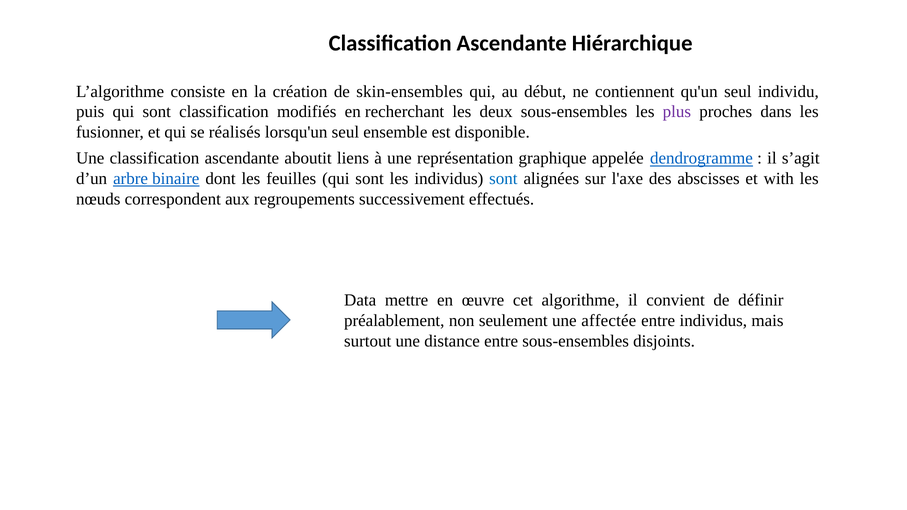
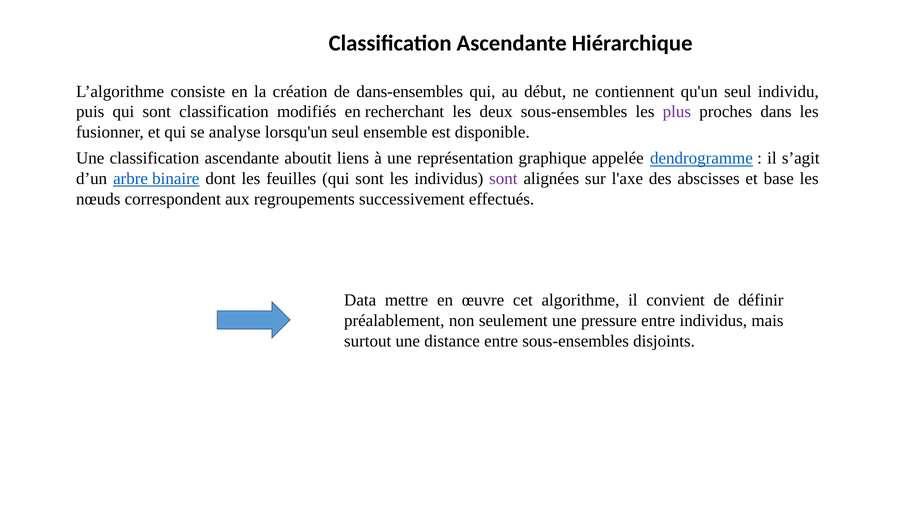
skin-ensembles: skin-ensembles -> dans-ensembles
réalisés: réalisés -> analyse
sont at (503, 179) colour: blue -> purple
with: with -> base
affectée: affectée -> pressure
